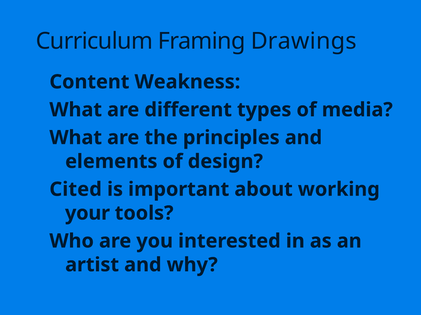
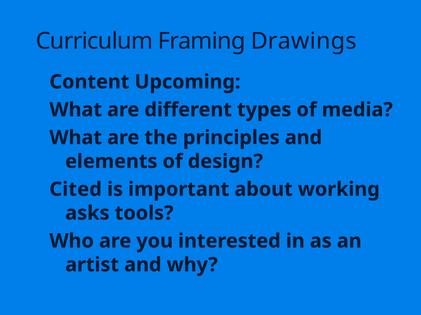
Weakness: Weakness -> Upcoming
your: your -> asks
